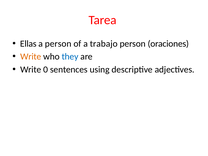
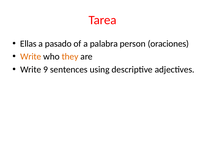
a person: person -> pasado
trabajo: trabajo -> palabra
they colour: blue -> orange
0: 0 -> 9
